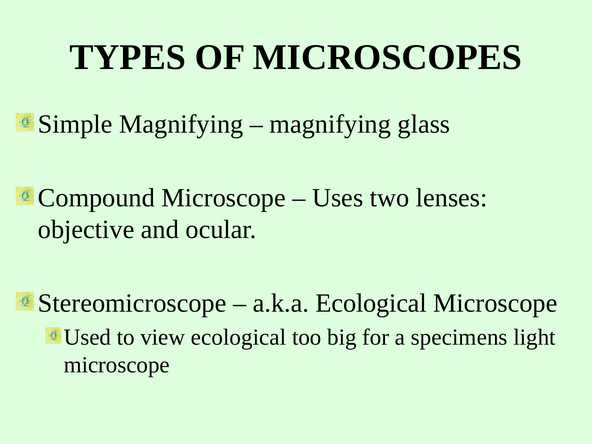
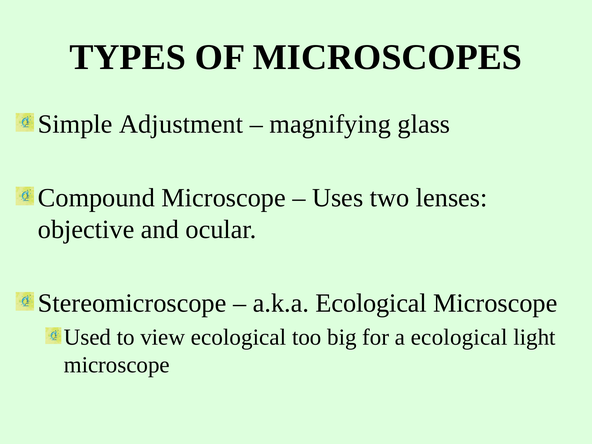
Simple Magnifying: Magnifying -> Adjustment
a specimens: specimens -> ecological
